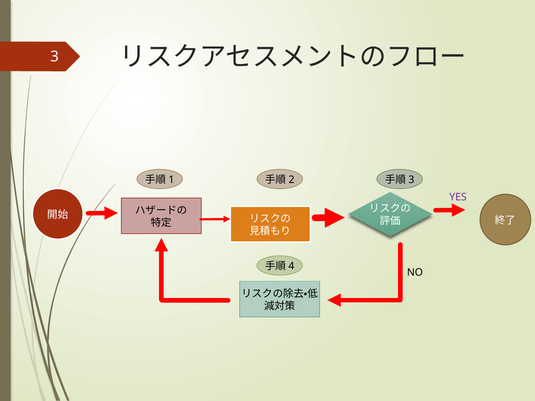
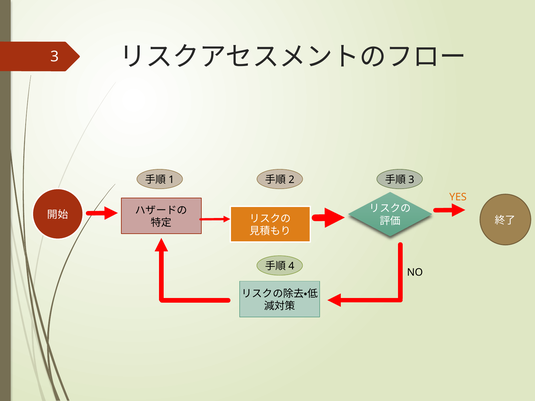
YES colour: purple -> orange
